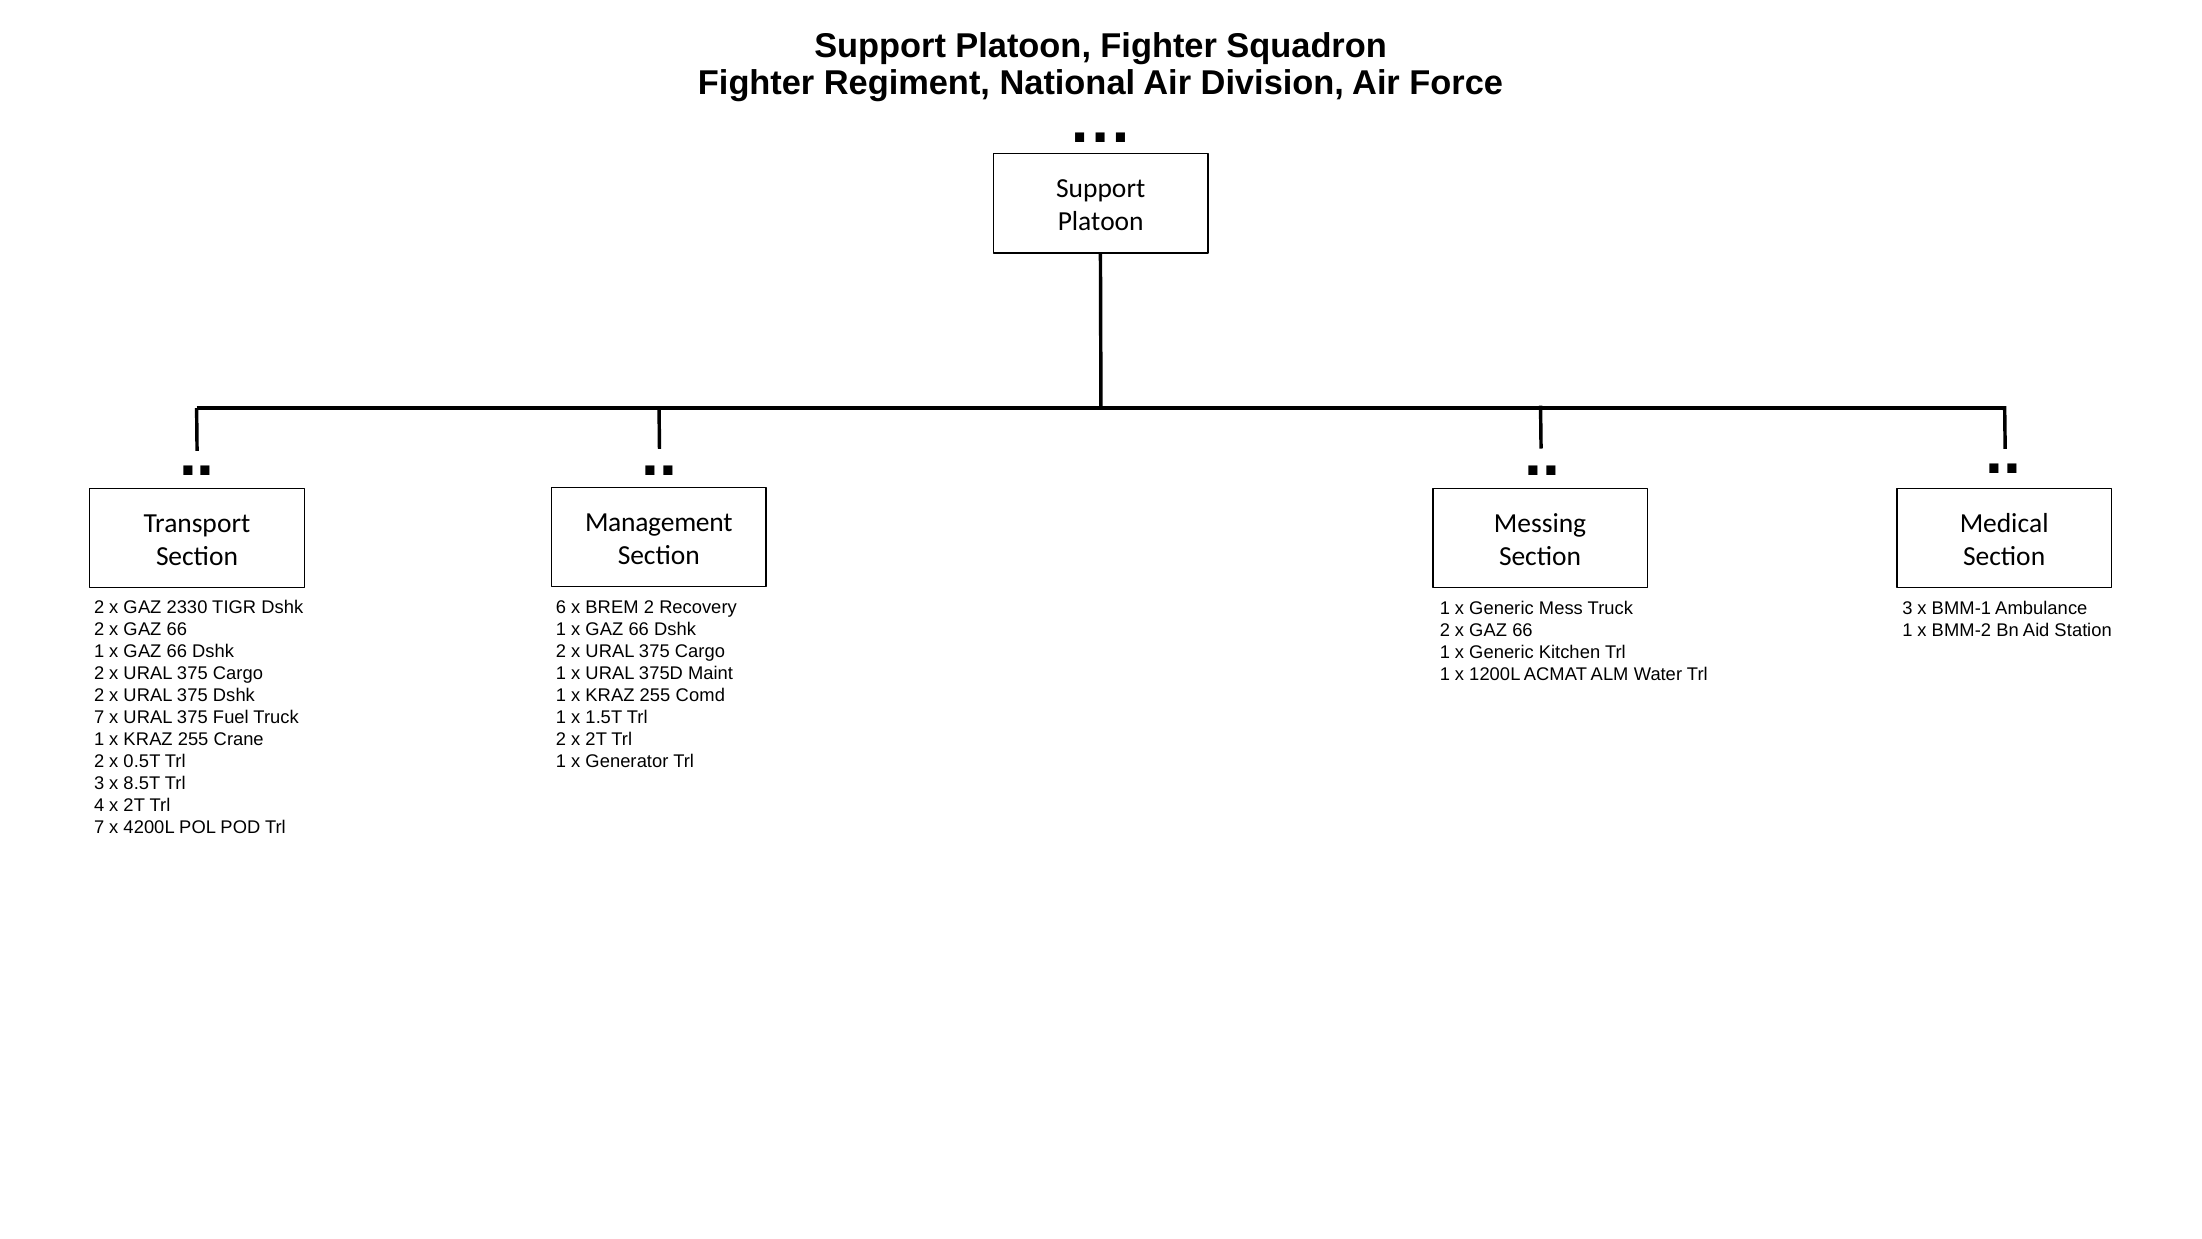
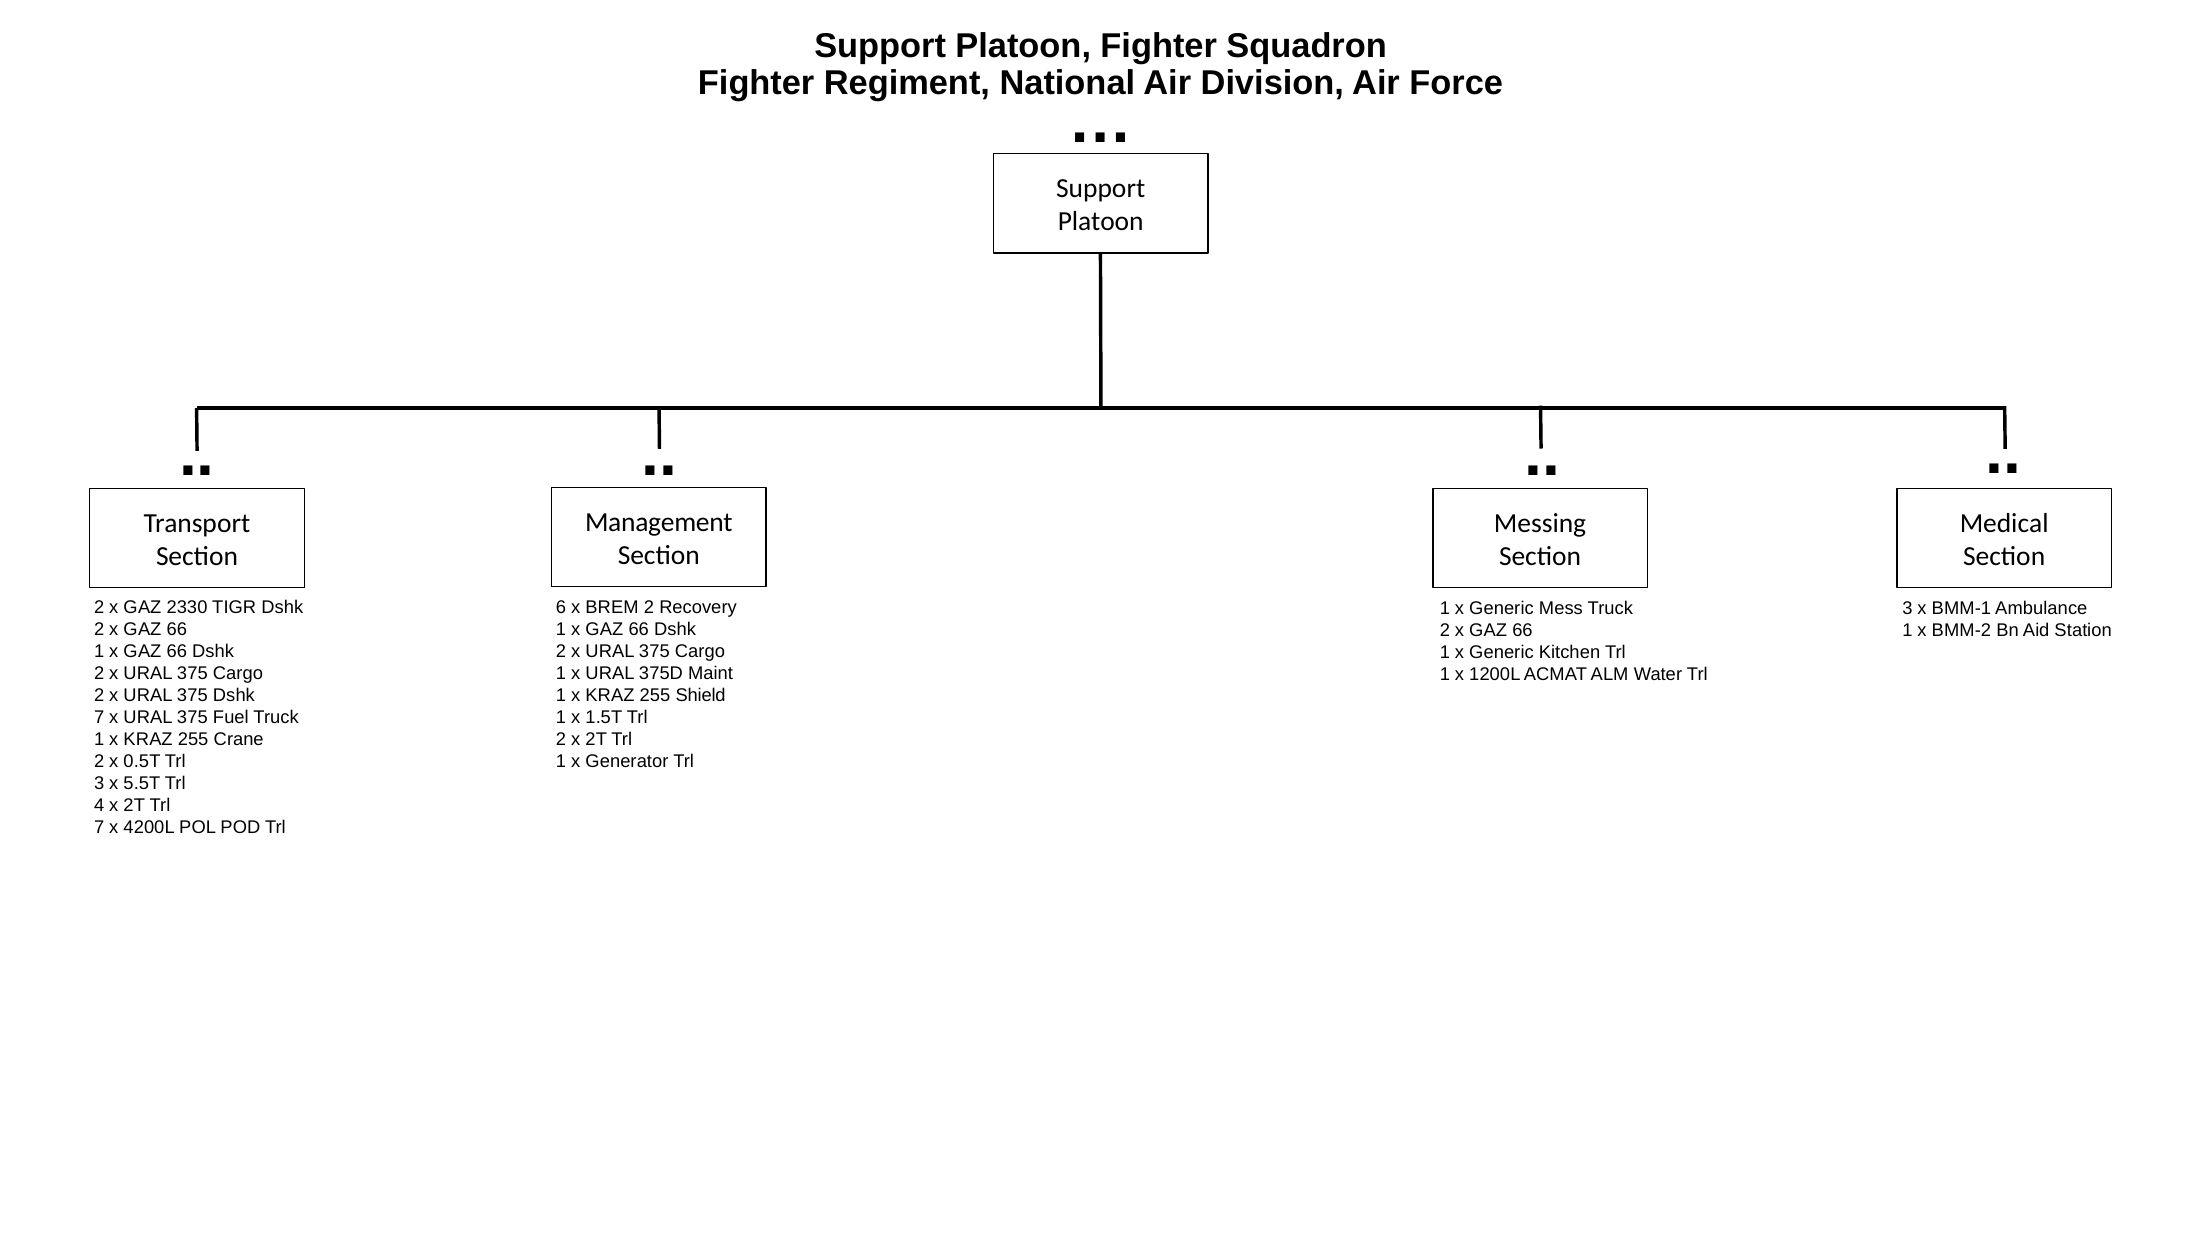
Comd: Comd -> Shield
8.5T: 8.5T -> 5.5T
